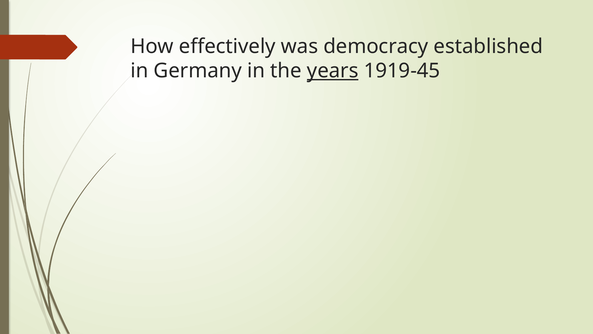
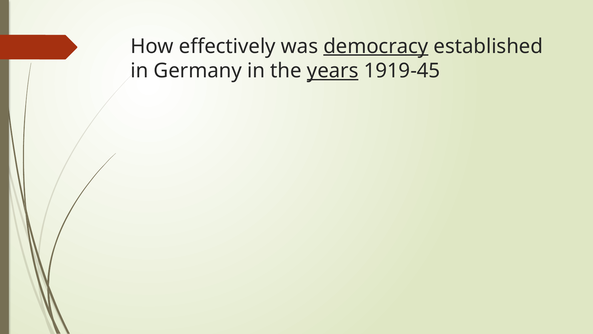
democracy underline: none -> present
